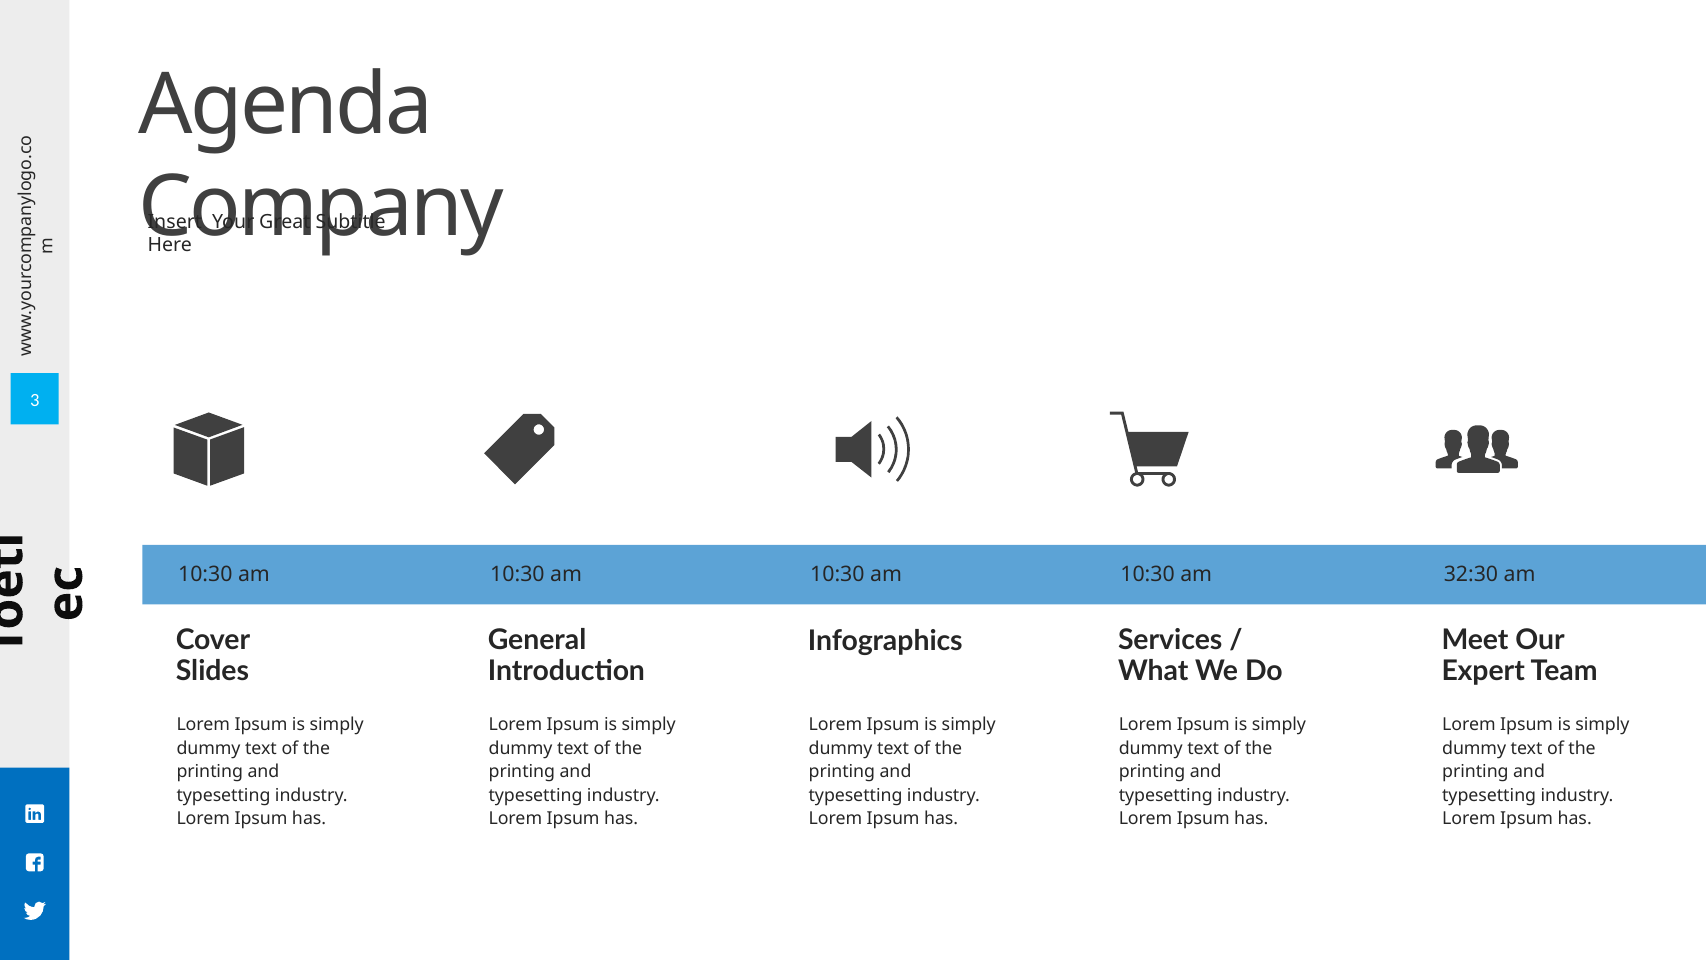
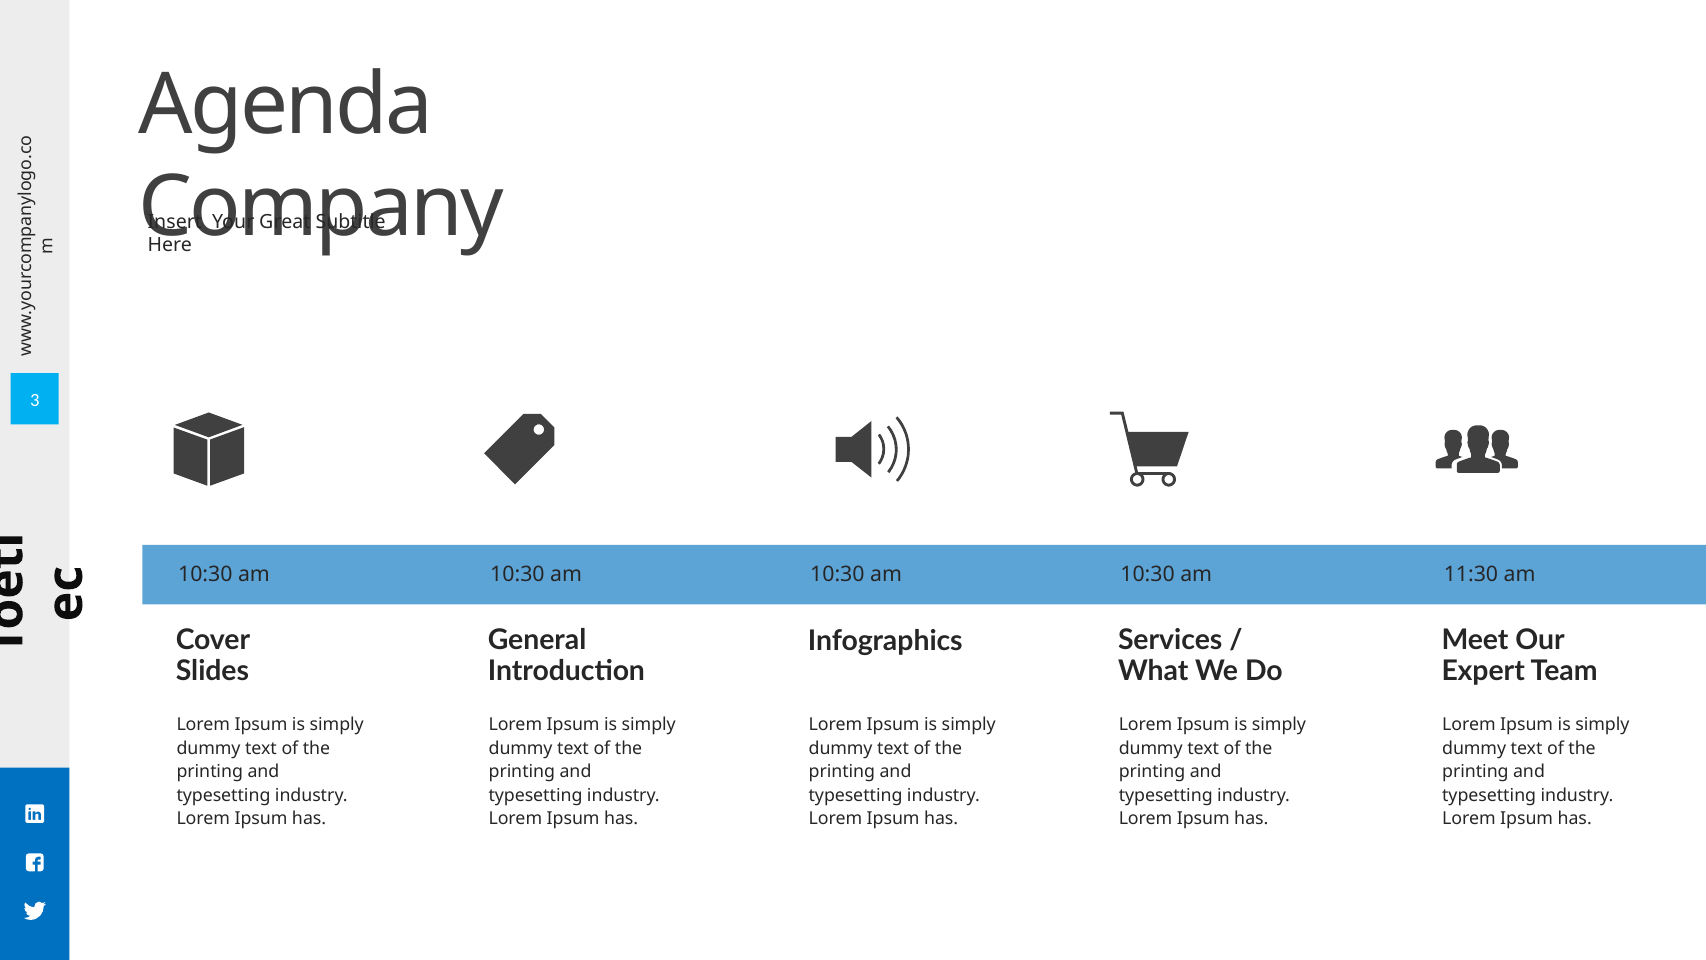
32:30: 32:30 -> 11:30
